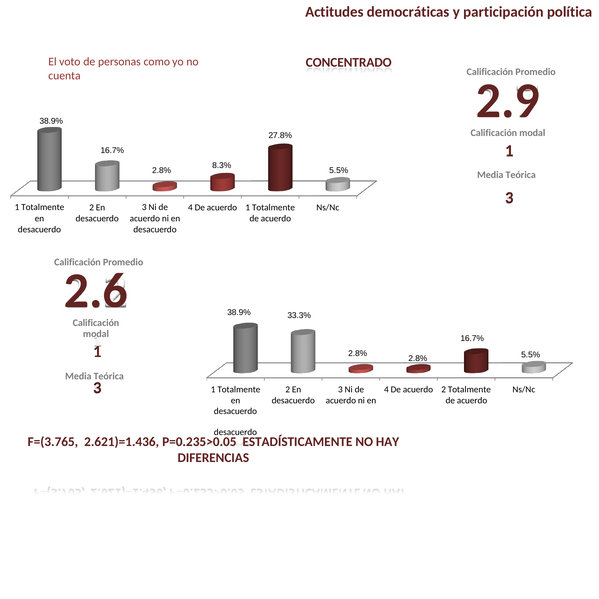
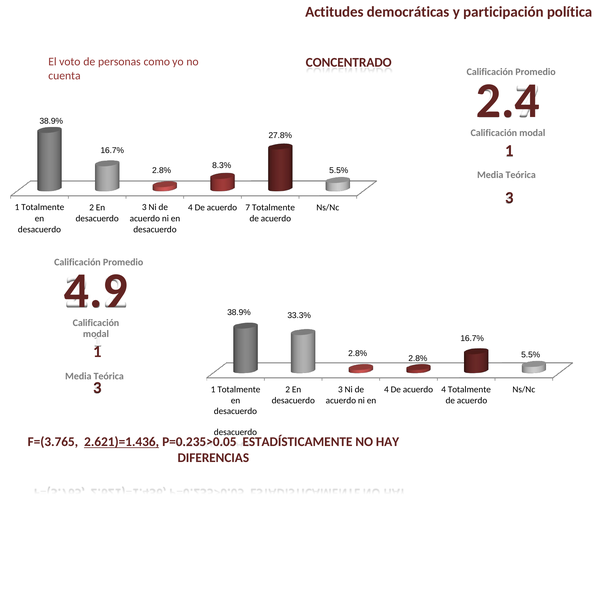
2.9: 2.9 -> 2.4
acuerdo 1: 1 -> 7
2.6: 2.6 -> 4.9
acuerdo 2: 2 -> 4
2.621)=1.436 underline: none -> present
